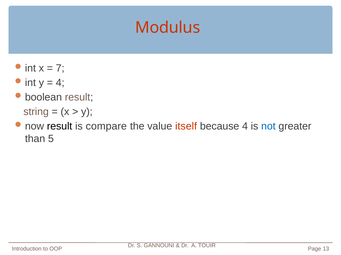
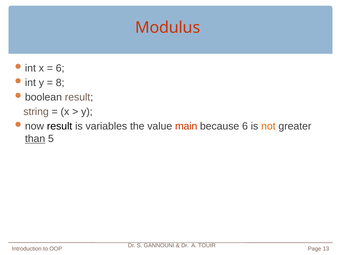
7 at (60, 68): 7 -> 6
4 at (60, 83): 4 -> 8
compare: compare -> variables
itself: itself -> main
because 4: 4 -> 6
not colour: blue -> orange
than underline: none -> present
